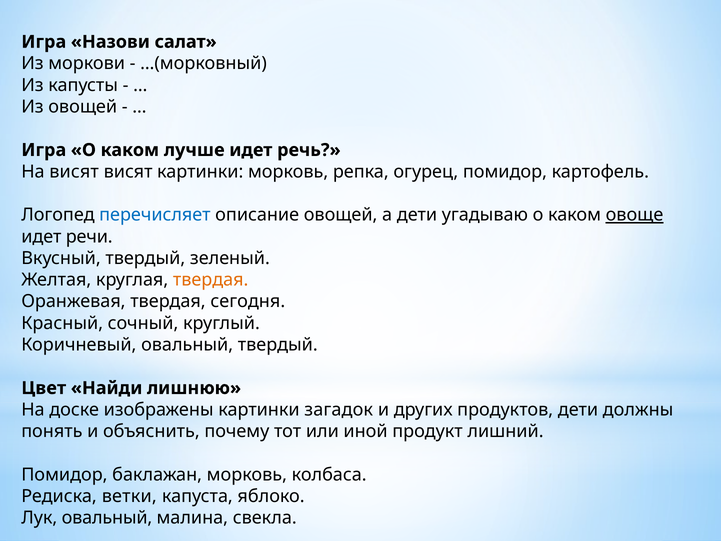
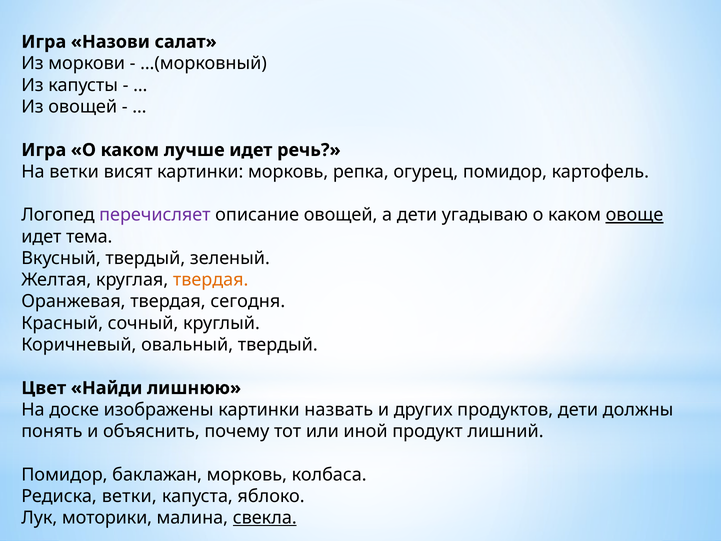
На висят: висят -> ветки
перечисляет colour: blue -> purple
речи: речи -> тема
загадок: загадок -> назвать
Лук овальный: овальный -> моторики
свекла underline: none -> present
